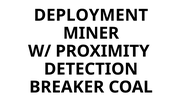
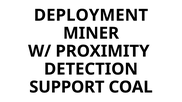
BREAKER: BREAKER -> SUPPORT
